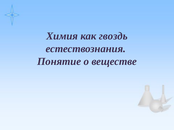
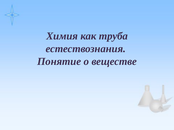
гвоздь: гвоздь -> труба
